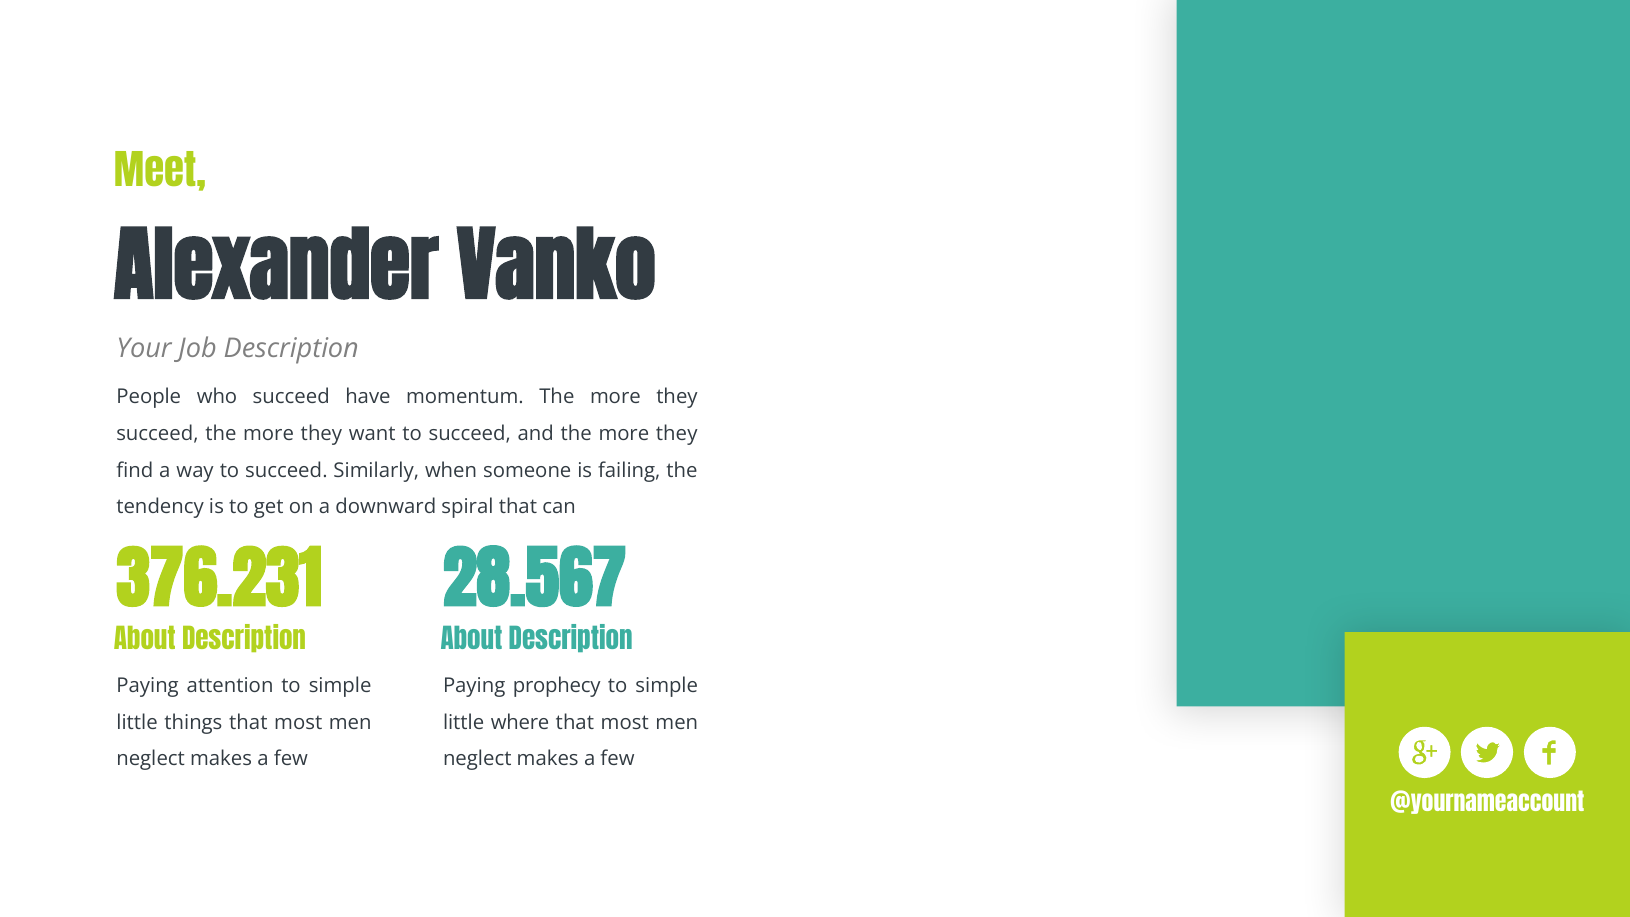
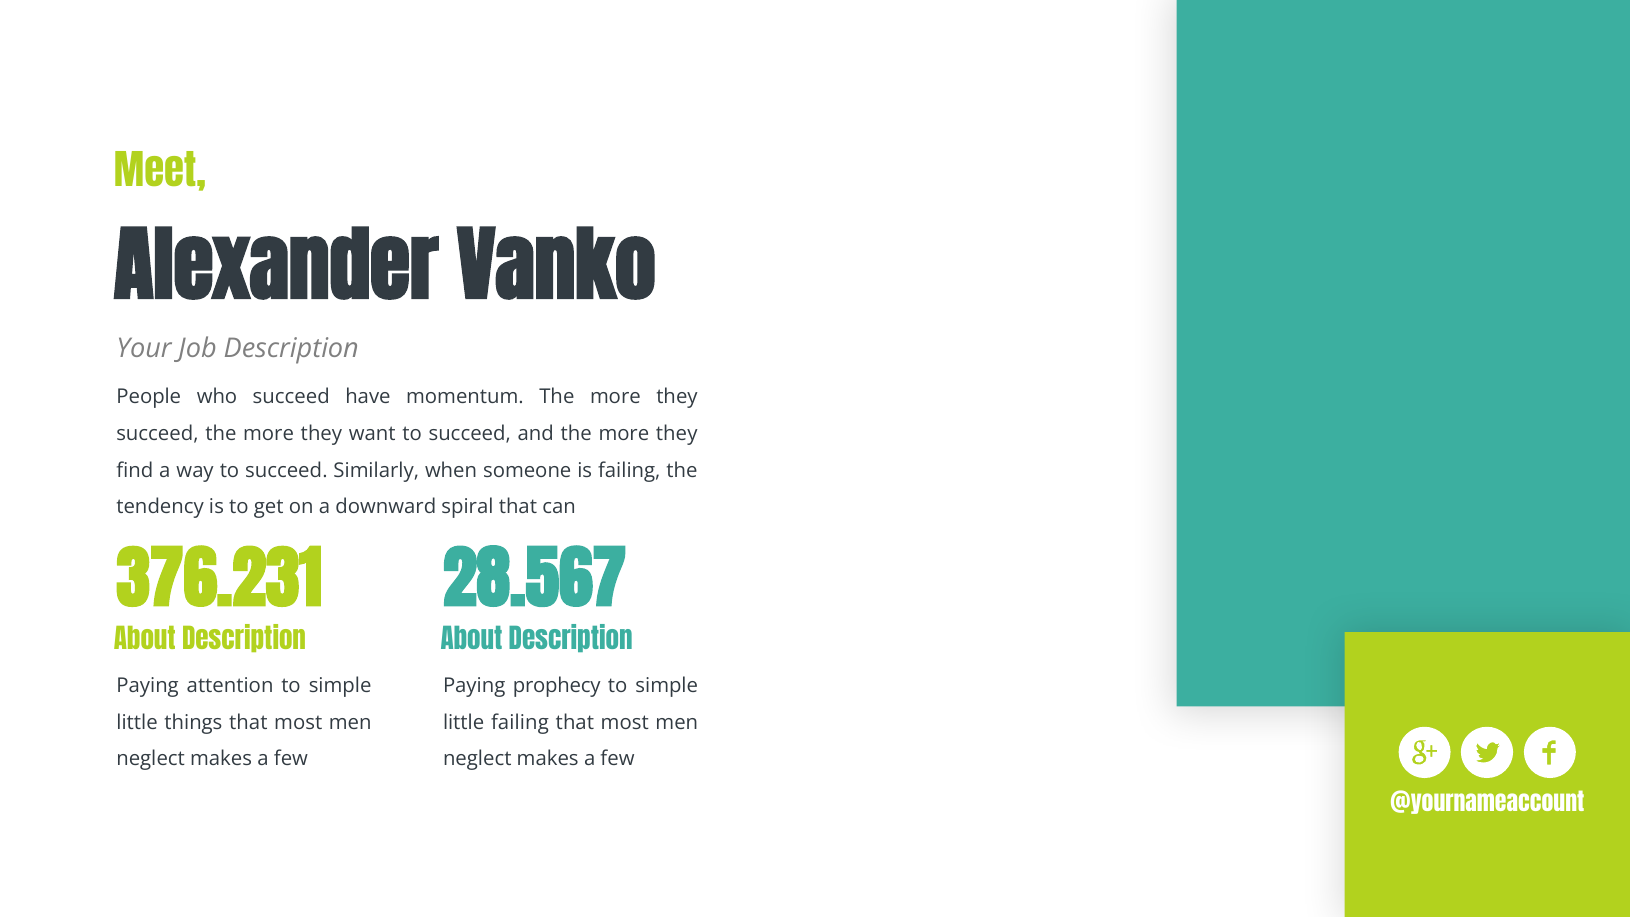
little where: where -> failing
